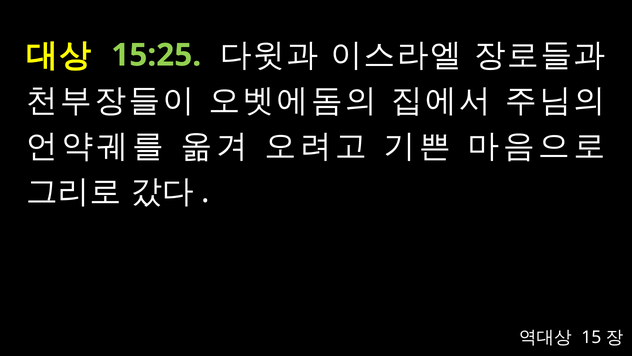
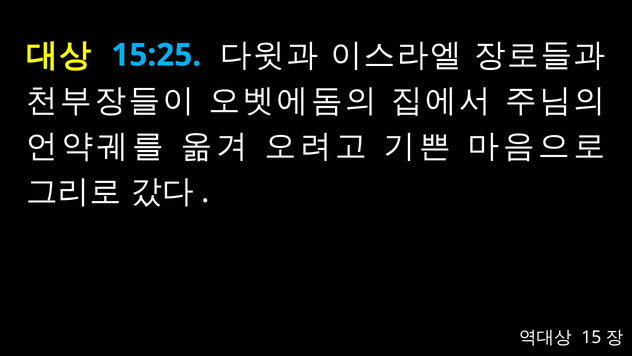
15:25 colour: light green -> light blue
